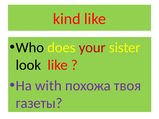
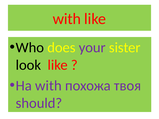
kind at (67, 19): kind -> with
your colour: red -> purple
газеты: газеты -> should
